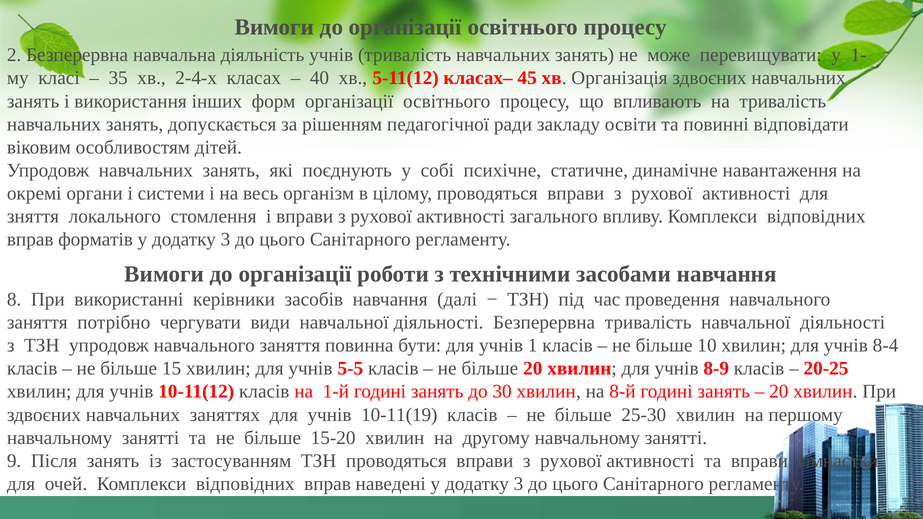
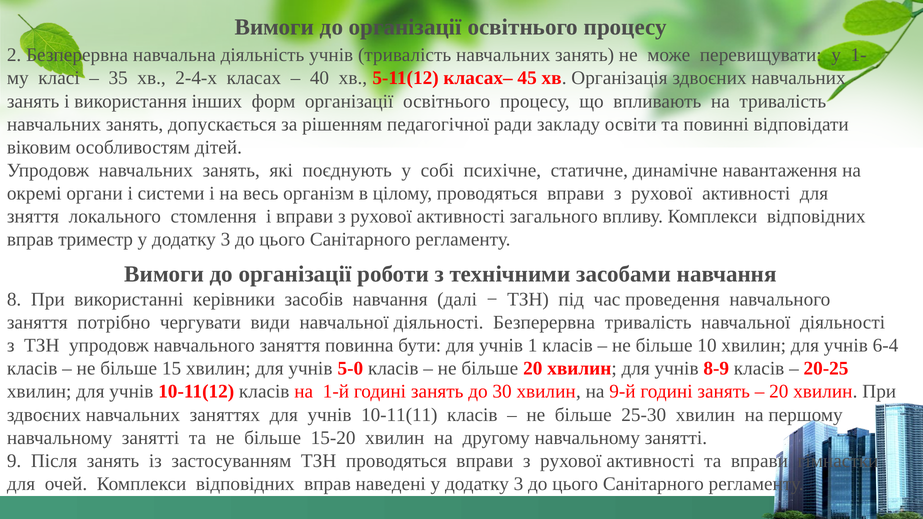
форматів: форматів -> триместр
8-4: 8-4 -> 6-4
5-5: 5-5 -> 5-0
8-й: 8-й -> 9-й
10-11(19: 10-11(19 -> 10-11(11
